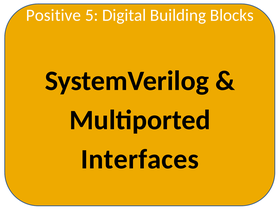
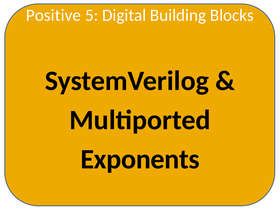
Interfaces: Interfaces -> Exponents
